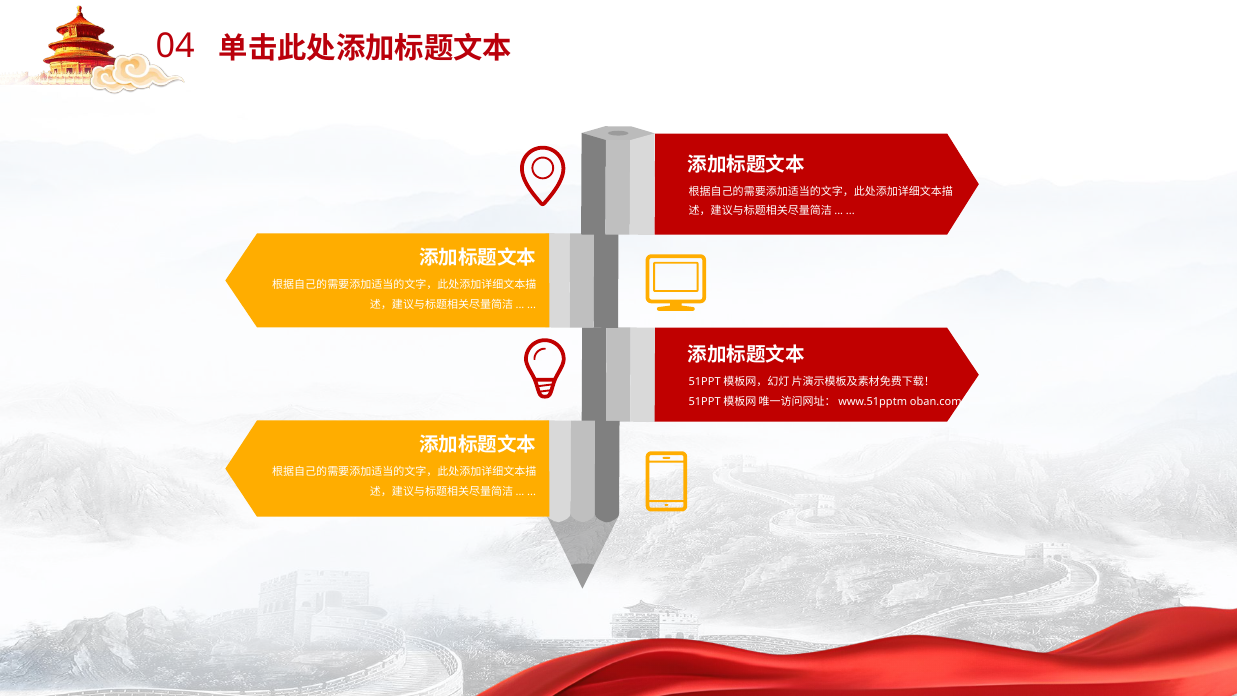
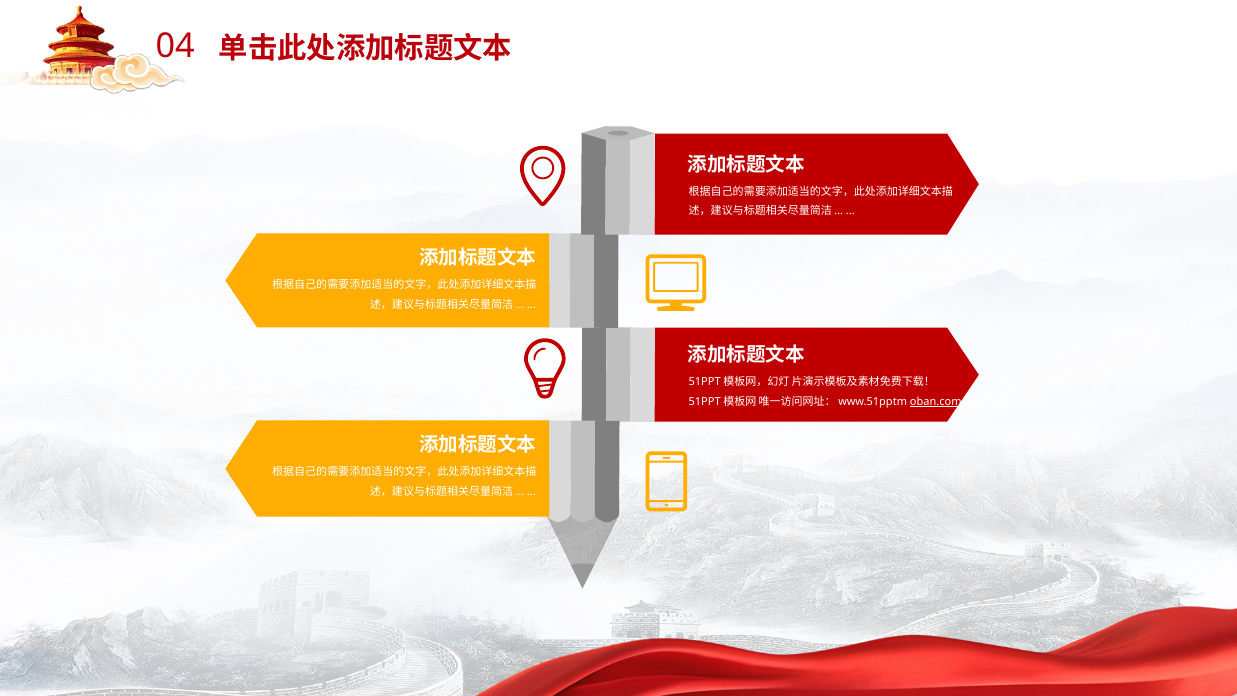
oban.com underline: none -> present
